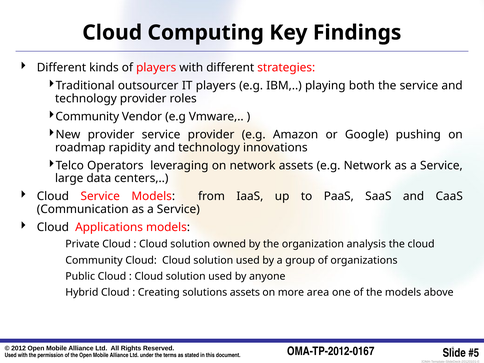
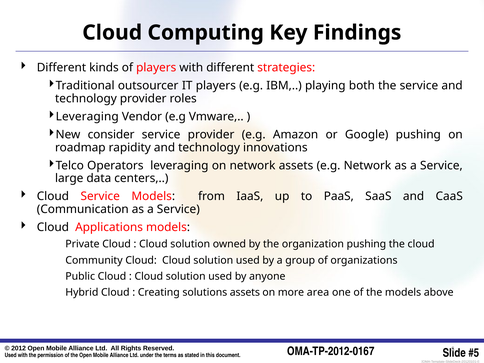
Community at (87, 117): Community -> Leveraging
New provider: provider -> consider
organization analysis: analysis -> pushing
